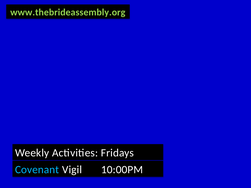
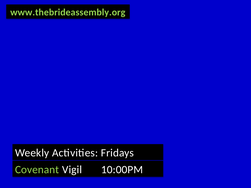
Covenant colour: light blue -> light green
